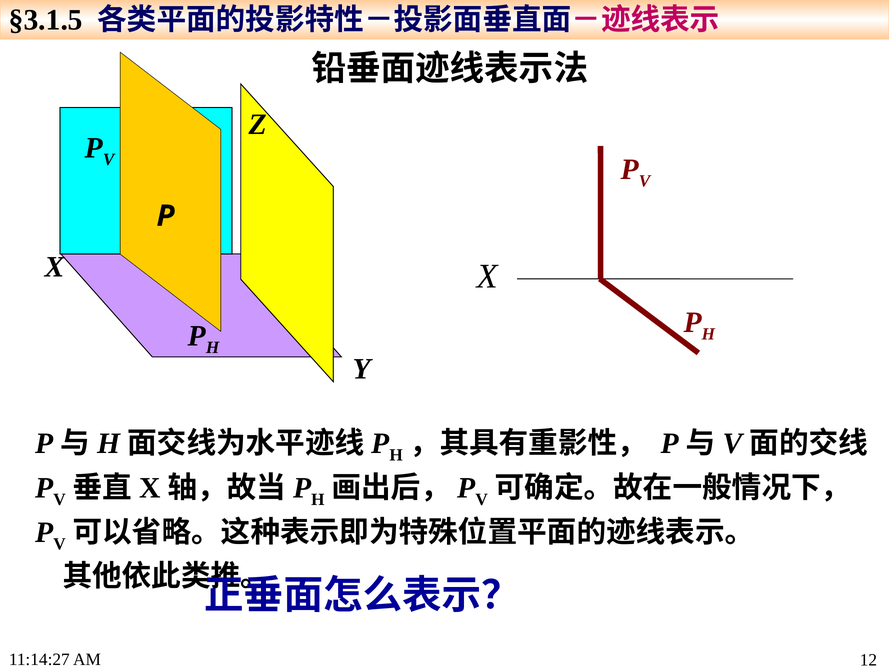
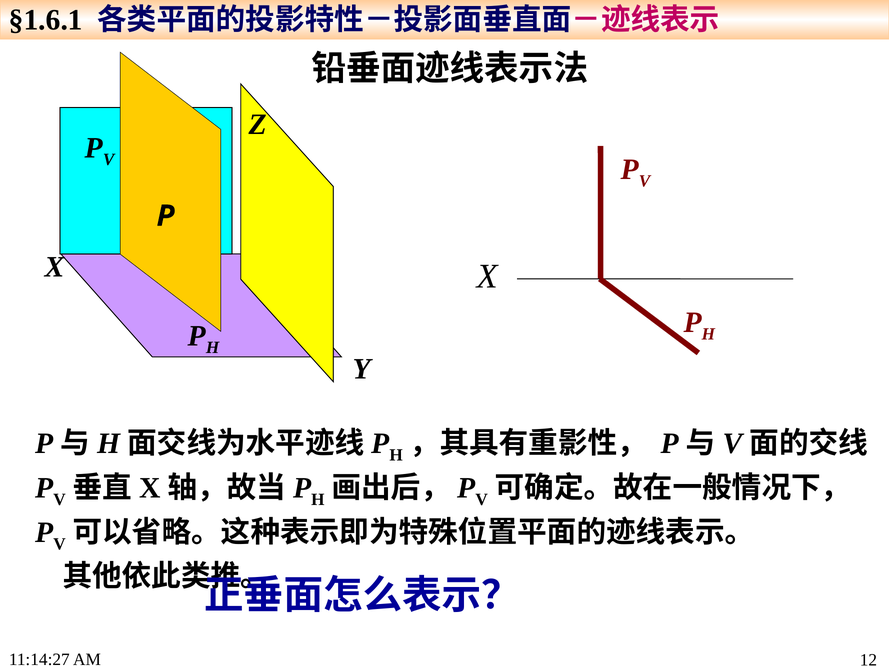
§3.1.5: §3.1.5 -> §1.6.1
